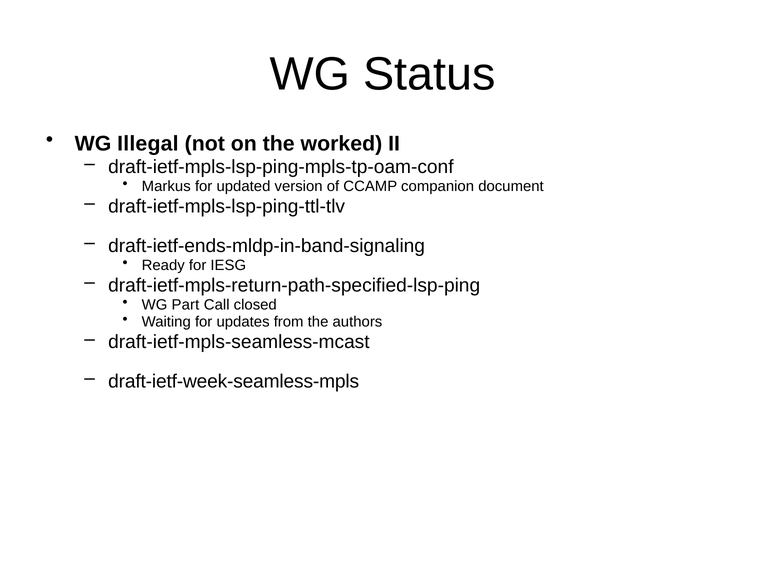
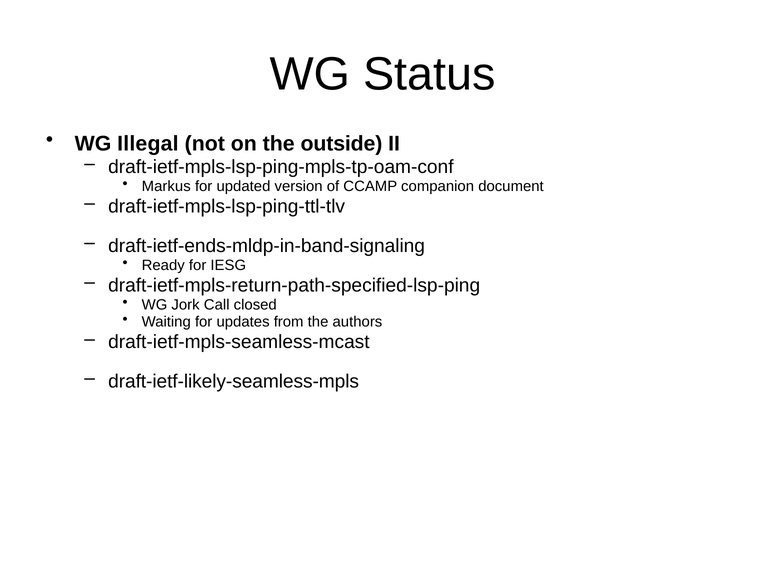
worked: worked -> outside
Part: Part -> Jork
draft-ietf-week-seamless-mpls: draft-ietf-week-seamless-mpls -> draft-ietf-likely-seamless-mpls
